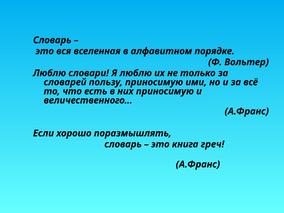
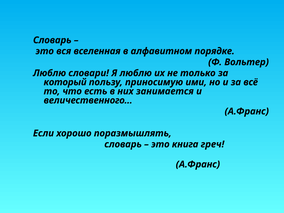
словарей: словарей -> который
них приносимую: приносимую -> занимается
